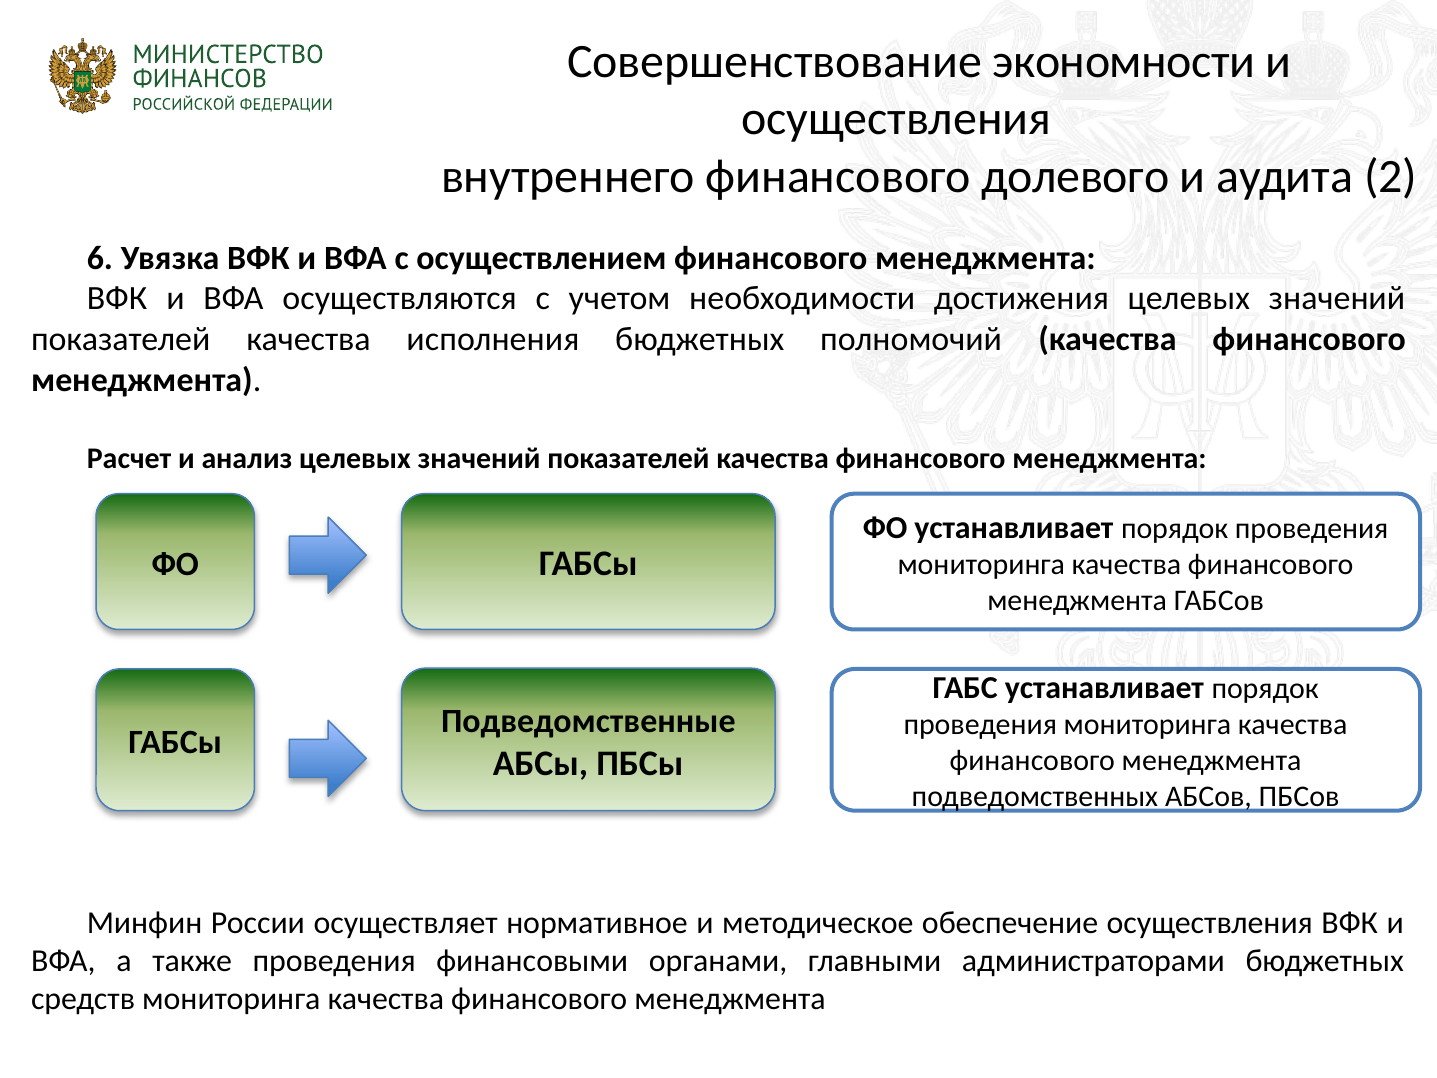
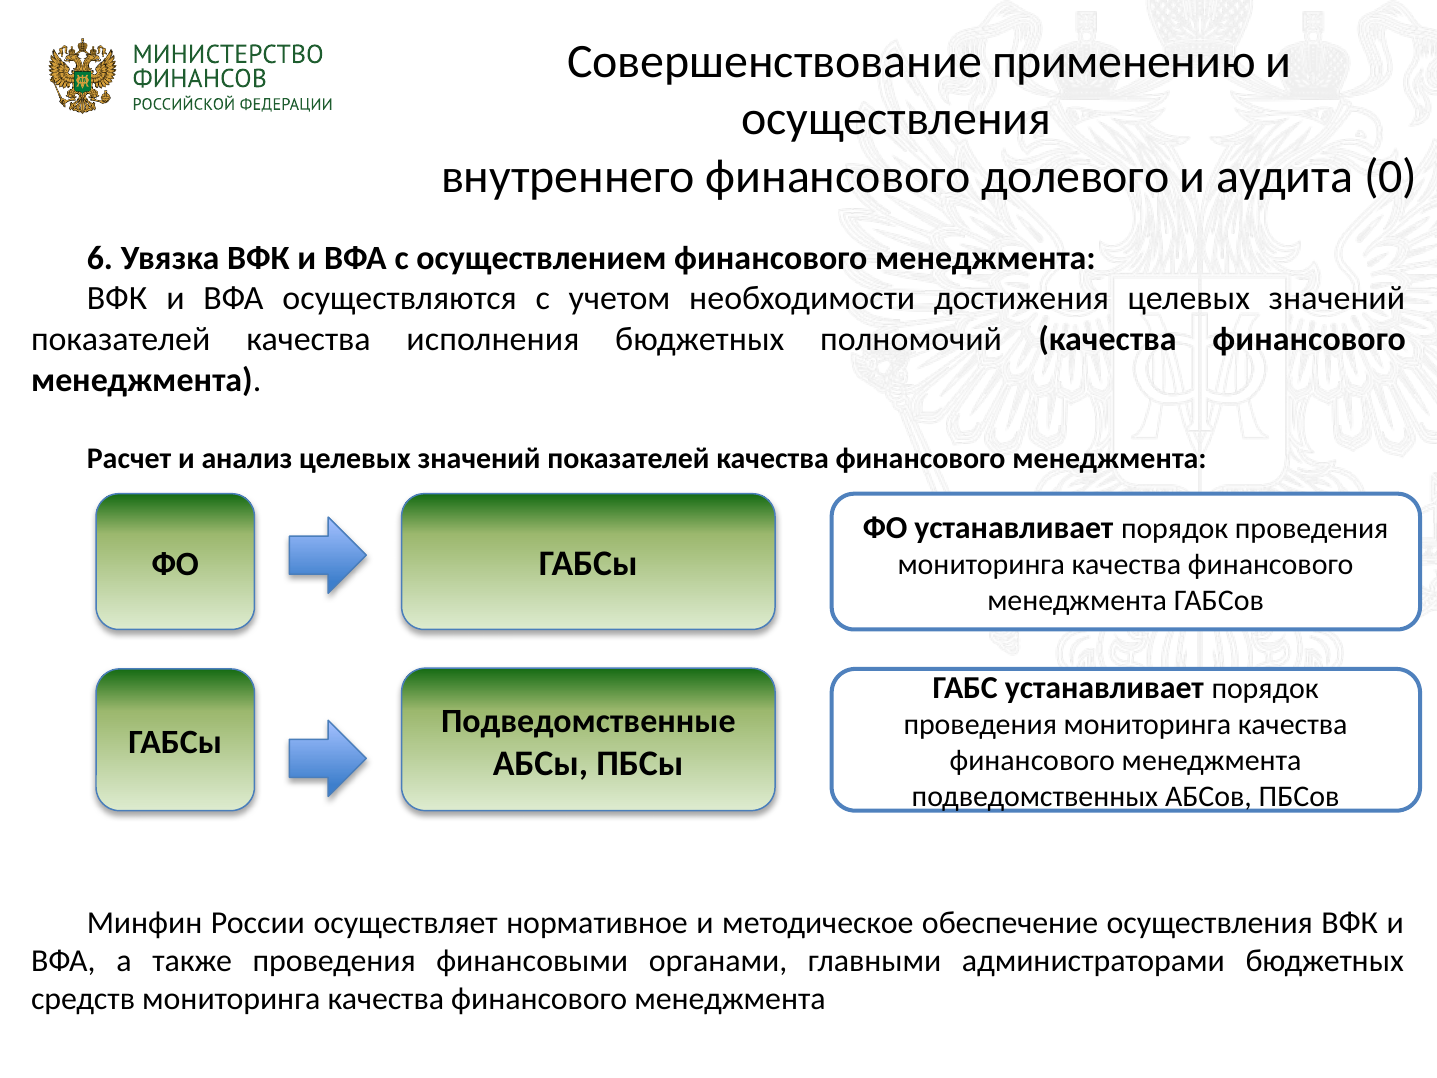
экономности: экономности -> применению
2: 2 -> 0
